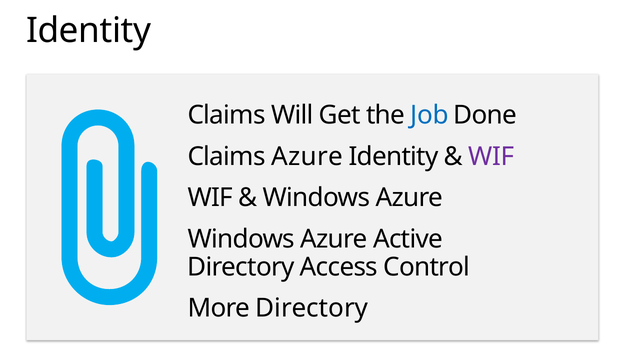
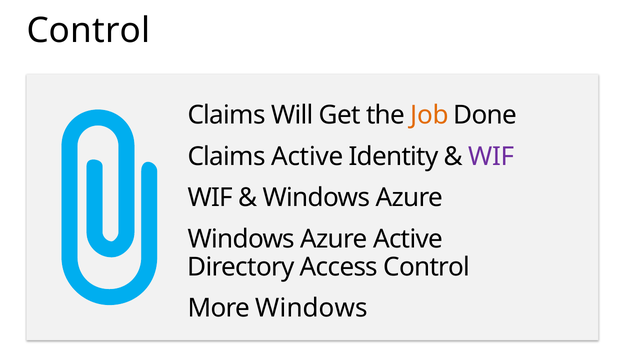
Identity at (89, 31): Identity -> Control
Job colour: blue -> orange
Claims Azure: Azure -> Active
More Directory: Directory -> Windows
